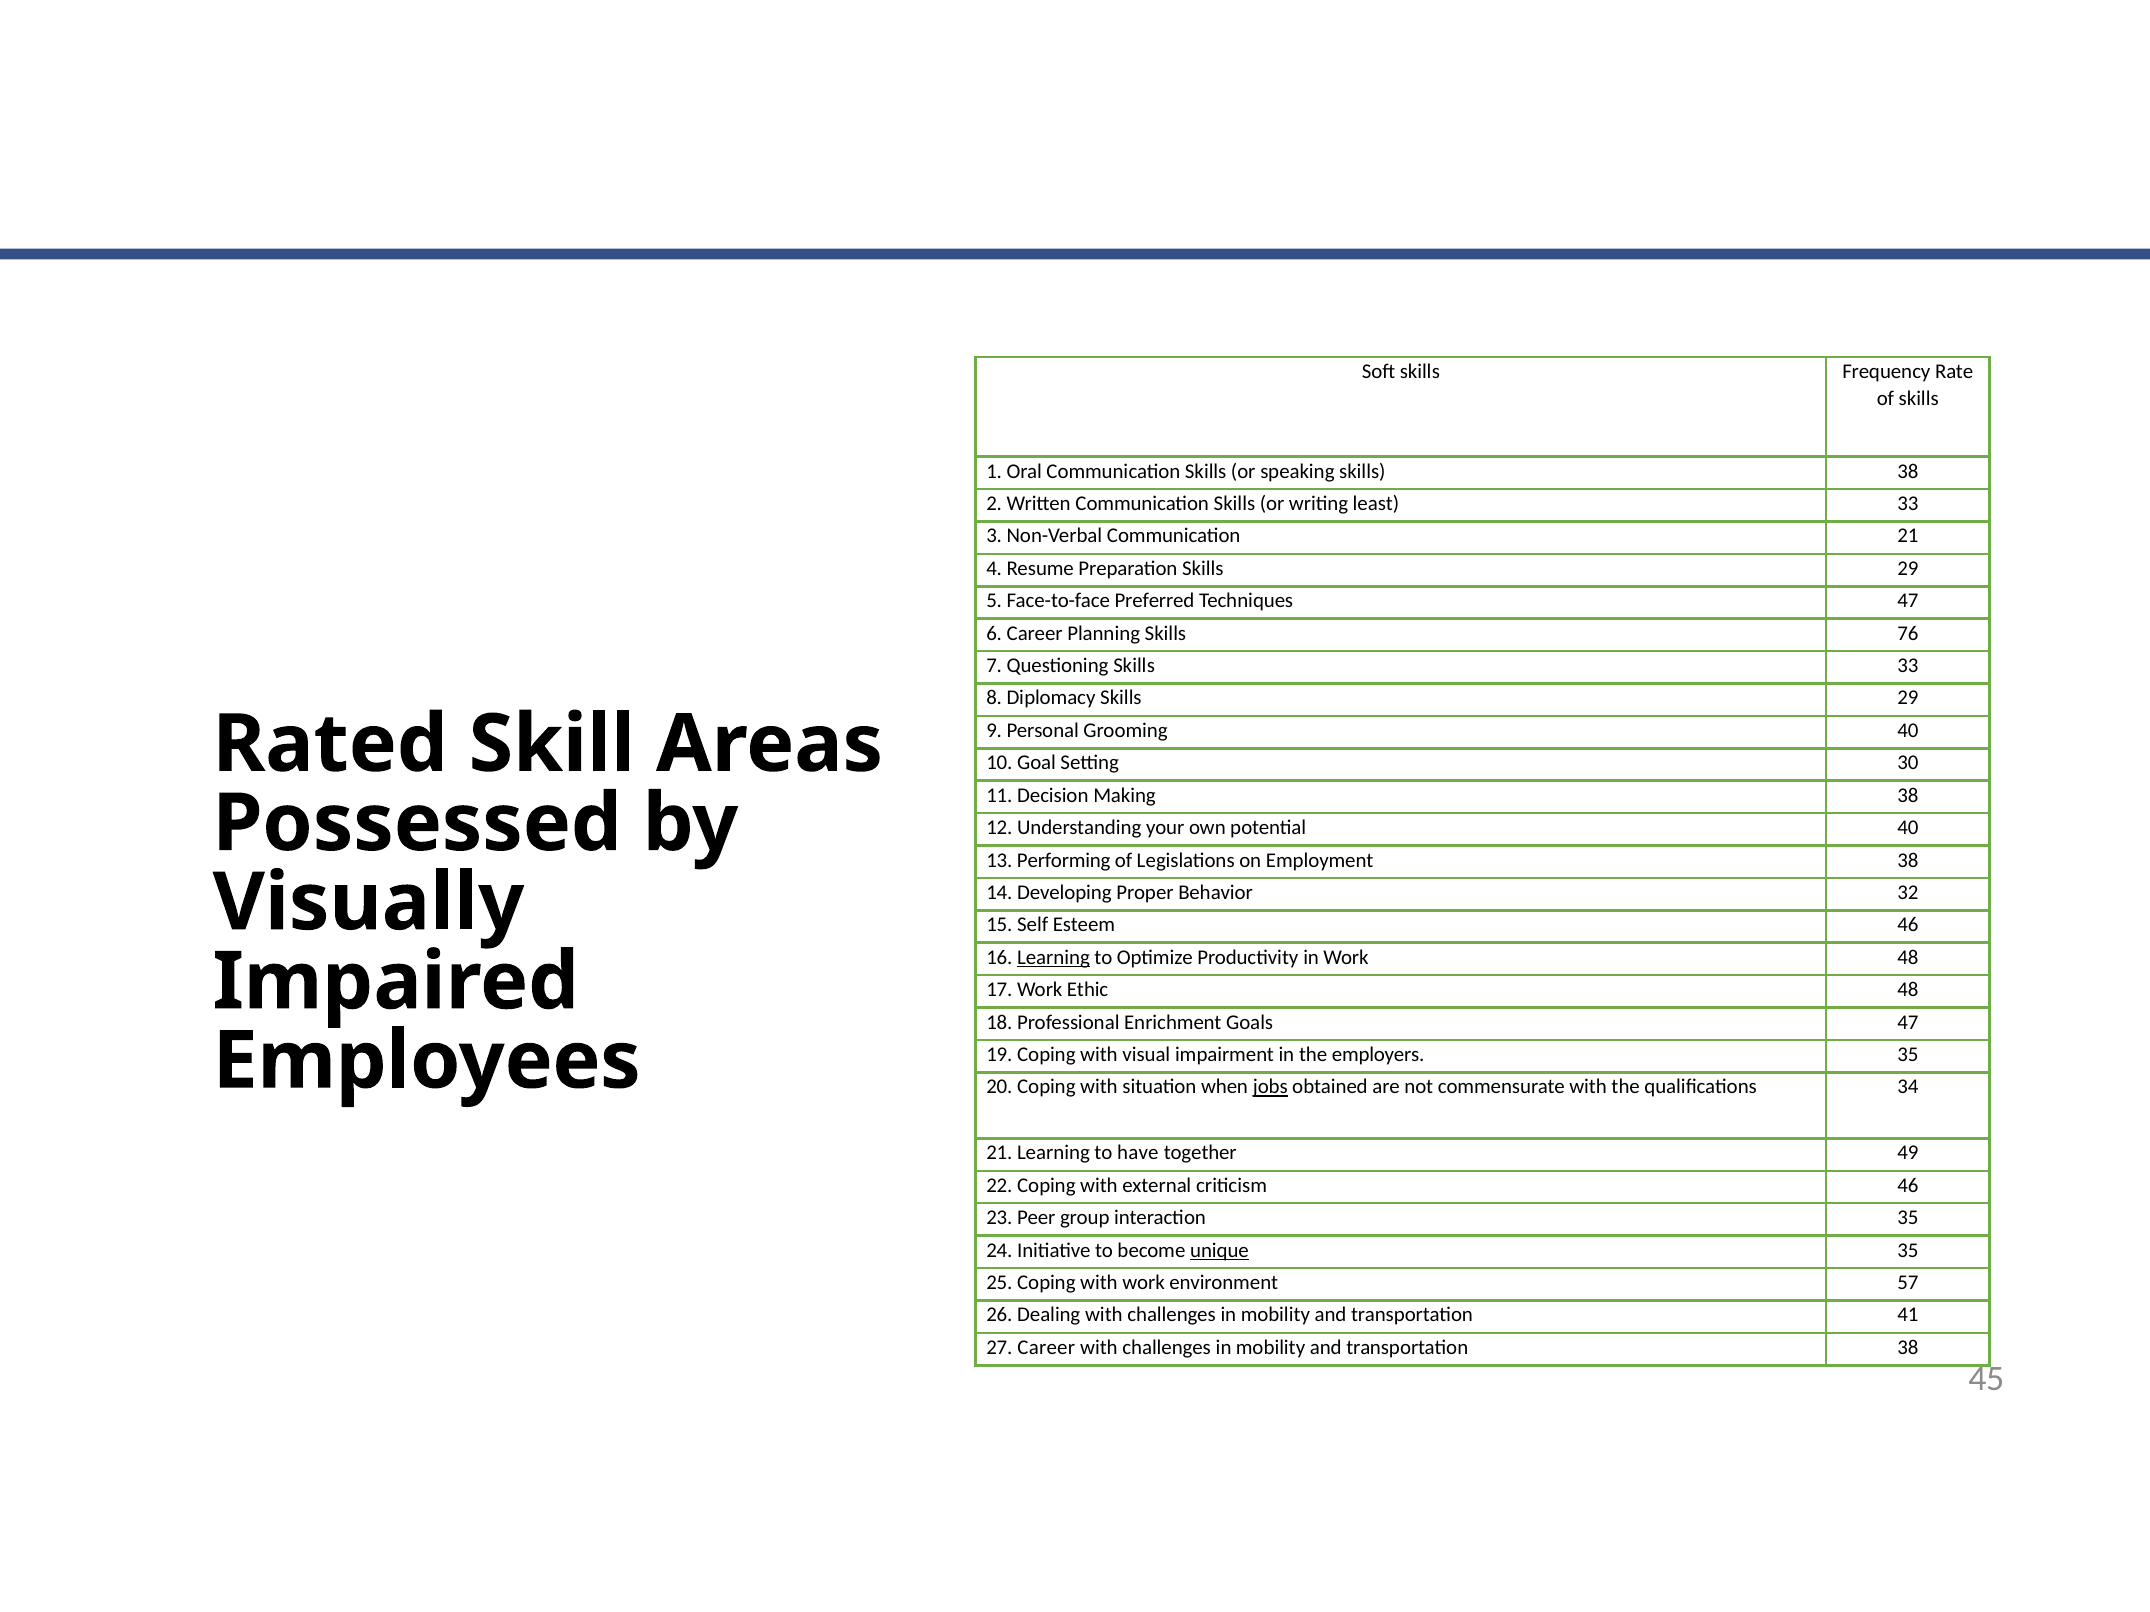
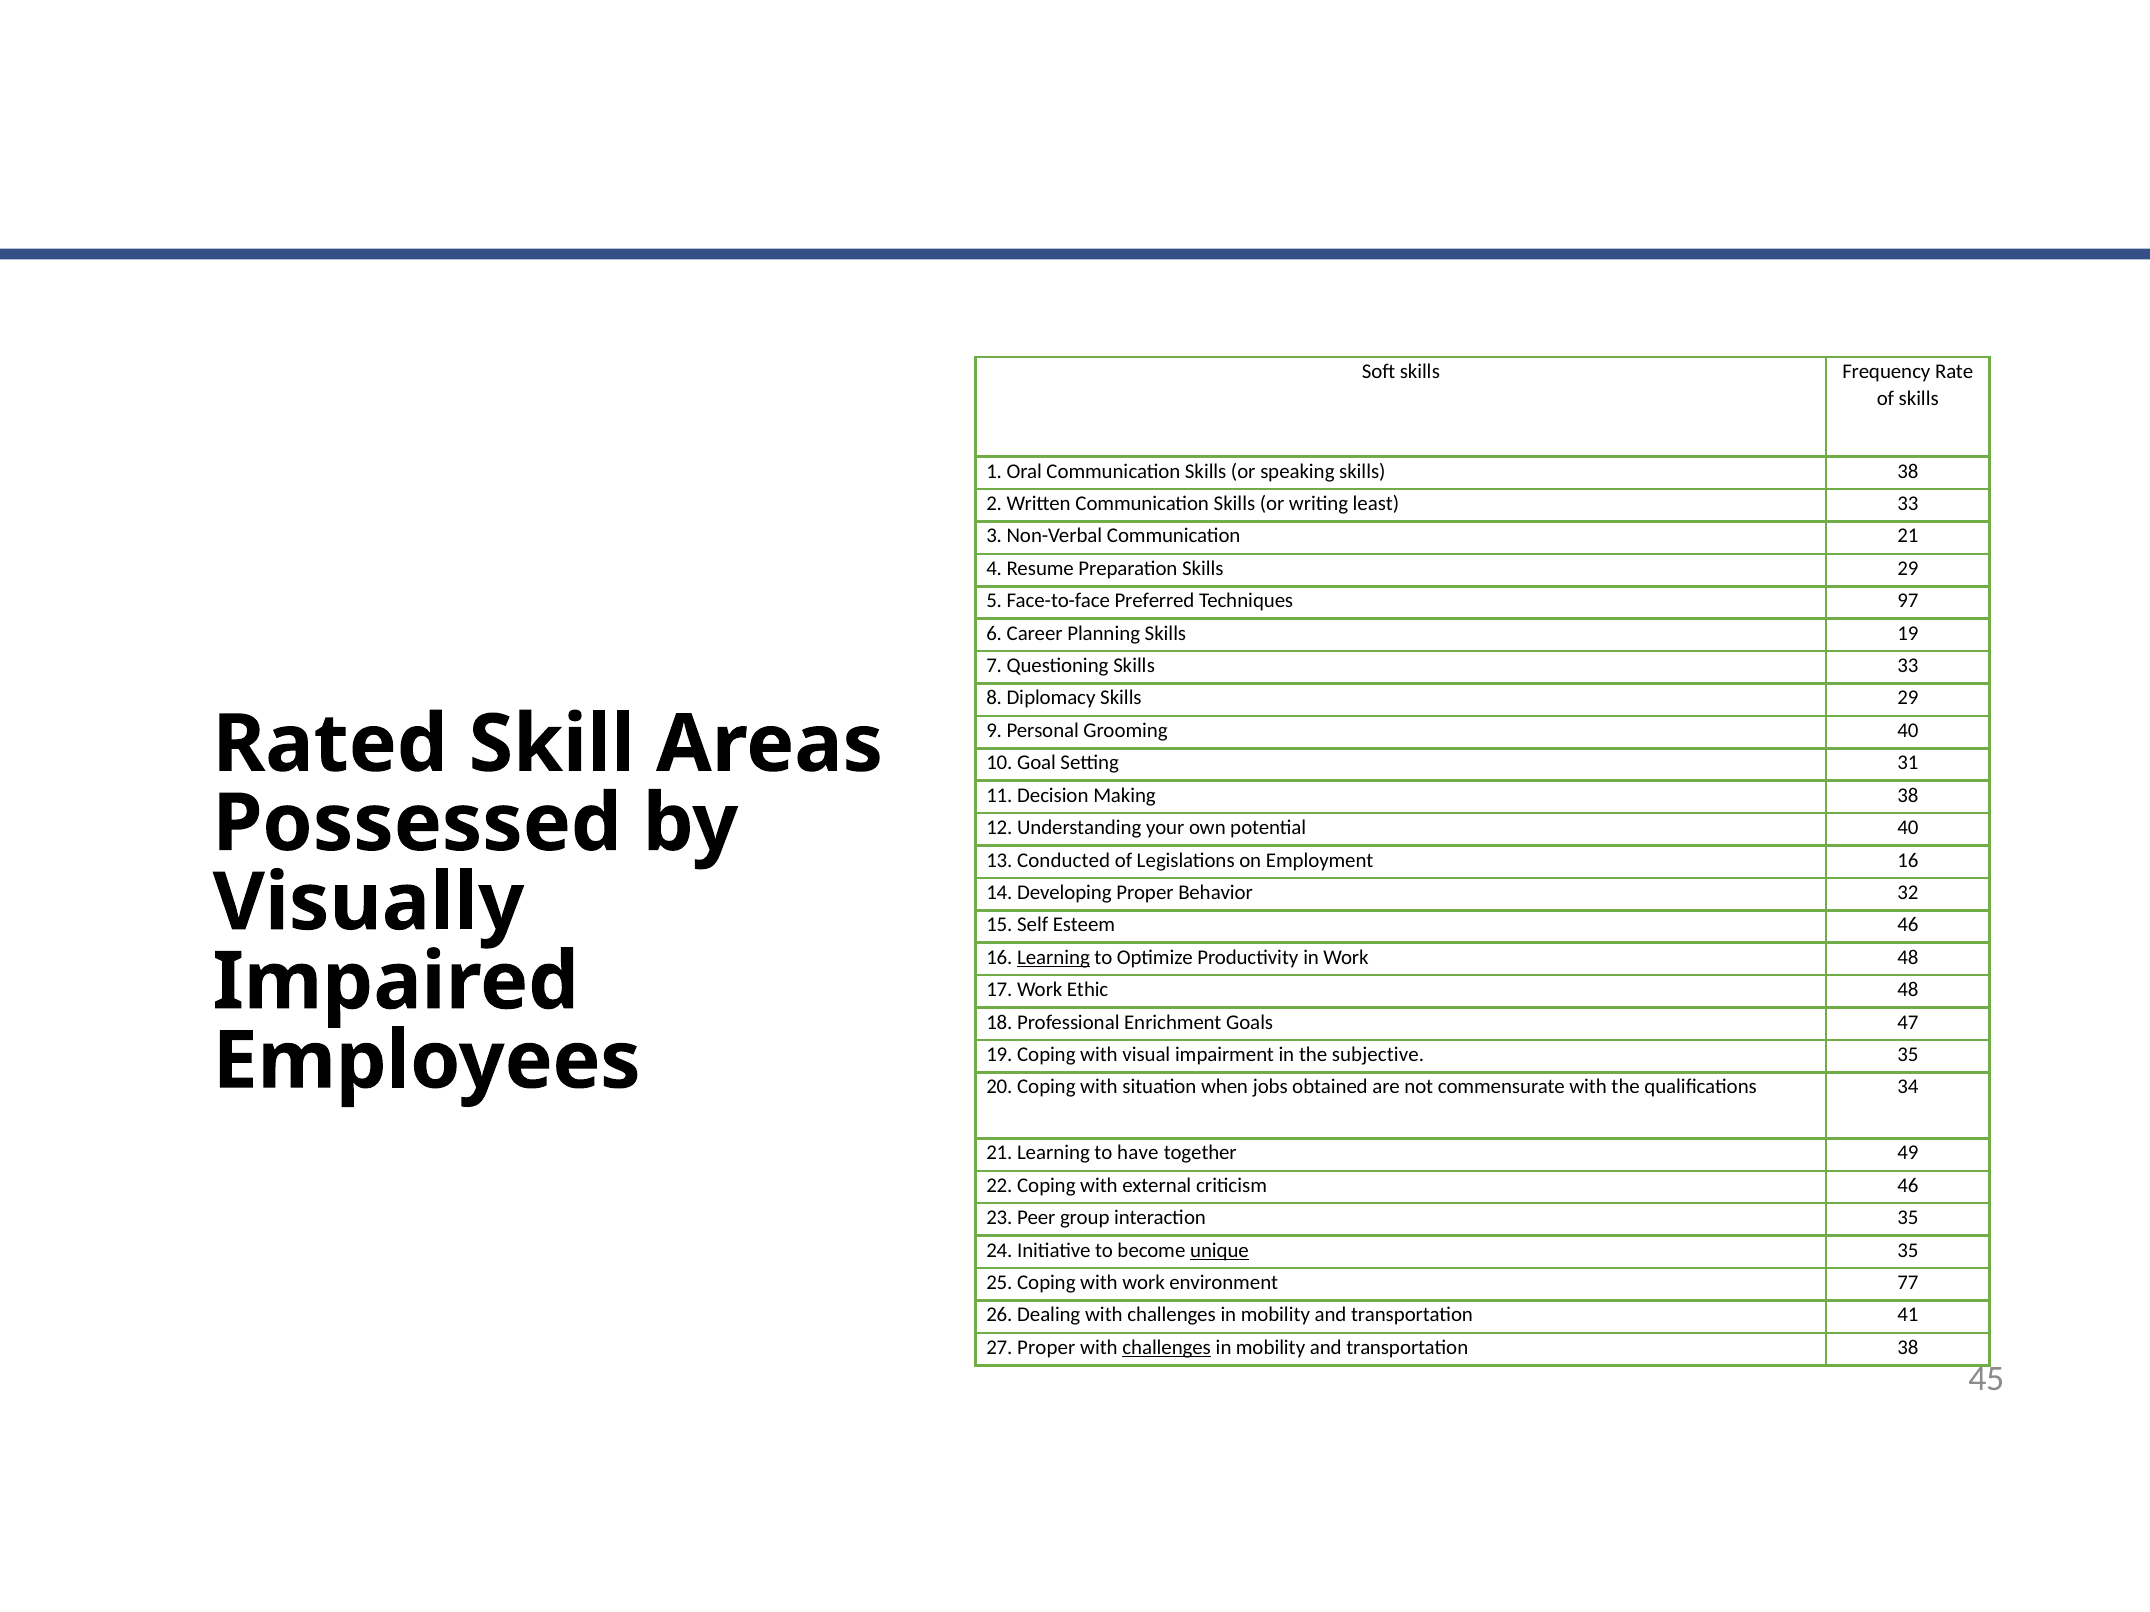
Techniques 47: 47 -> 97
Skills 76: 76 -> 19
30: 30 -> 31
Performing: Performing -> Conducted
Employment 38: 38 -> 16
employers: employers -> subjective
jobs underline: present -> none
57: 57 -> 77
27 Career: Career -> Proper
challenges at (1167, 1348) underline: none -> present
